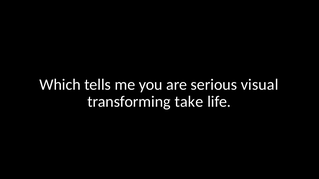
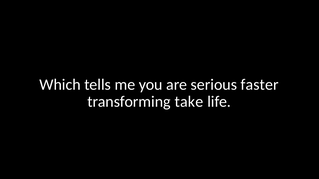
visual: visual -> faster
